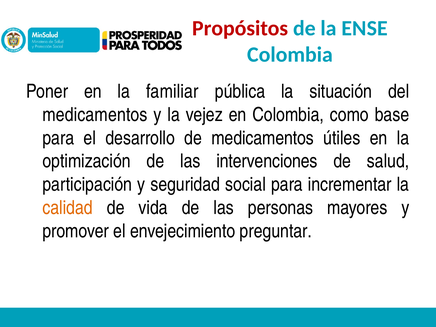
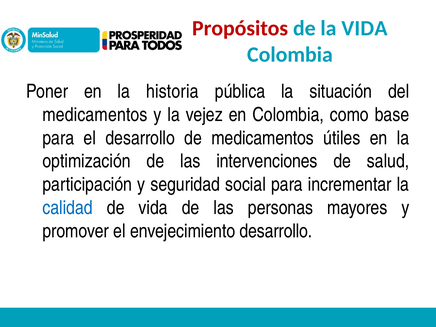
la ENSE: ENSE -> VIDA
familiar: familiar -> historia
calidad colour: orange -> blue
envejecimiento preguntar: preguntar -> desarrollo
